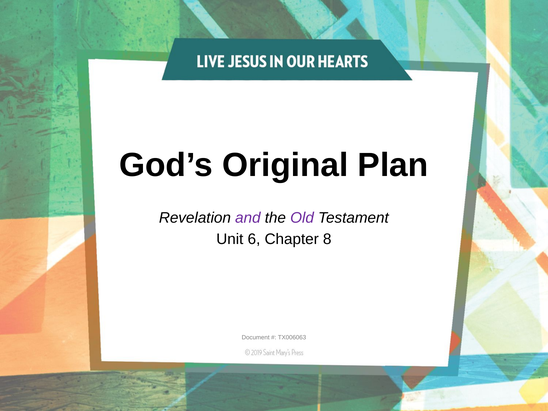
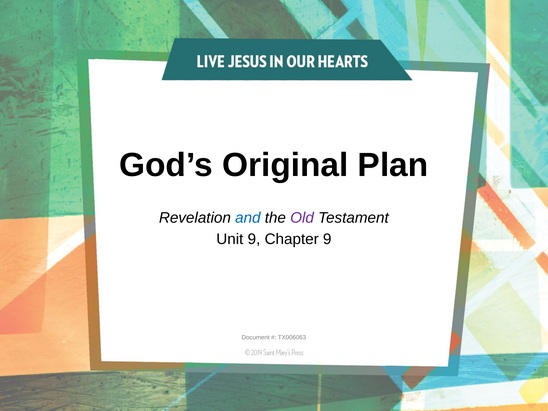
and colour: purple -> blue
Unit 6: 6 -> 9
Chapter 8: 8 -> 9
